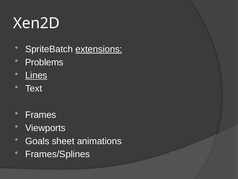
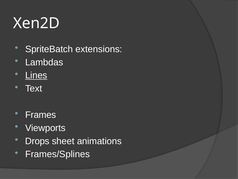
extensions underline: present -> none
Problems: Problems -> Lambdas
Goals: Goals -> Drops
